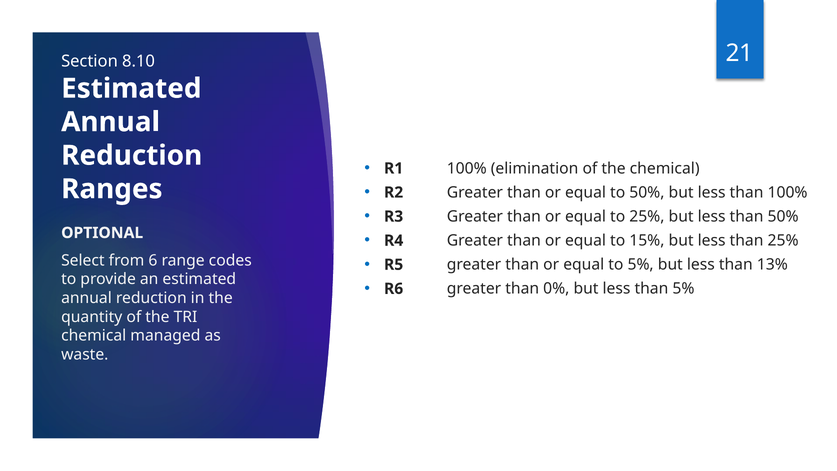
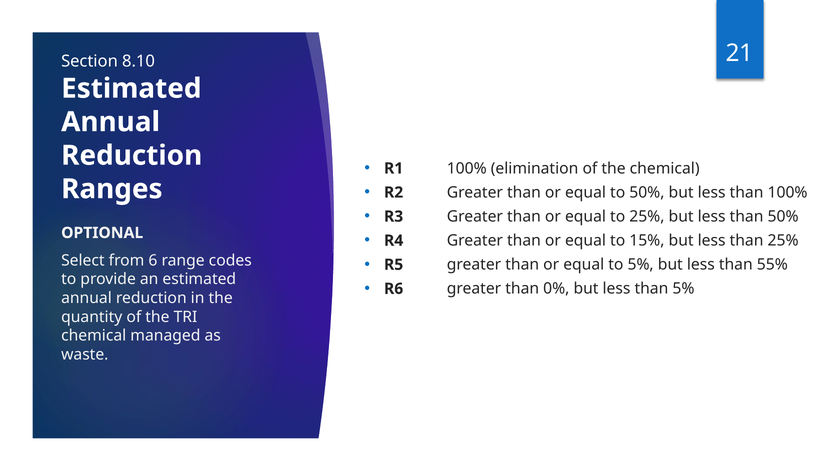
13%: 13% -> 55%
